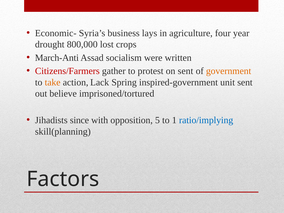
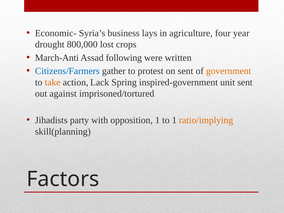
socialism: socialism -> following
Citizens/Farmers colour: red -> blue
believe: believe -> against
since: since -> party
opposition 5: 5 -> 1
ratio/implying colour: blue -> orange
